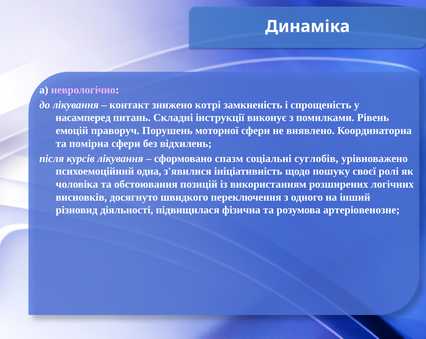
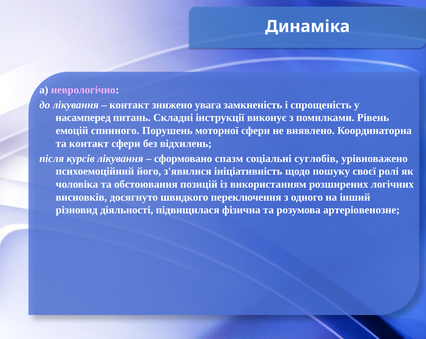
котрі: котрі -> увага
праворуч: праворуч -> спинного
та помірна: помірна -> контакт
одна: одна -> його
